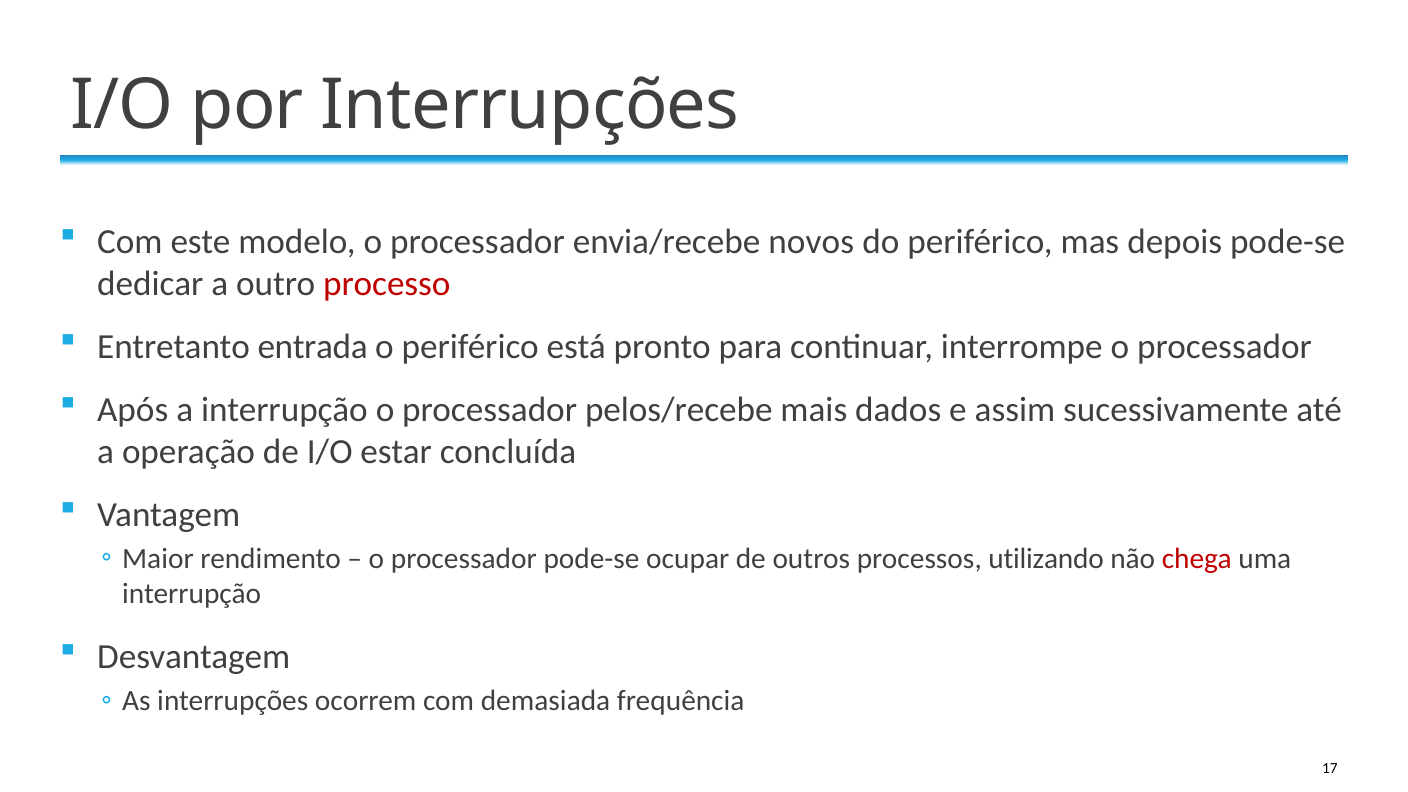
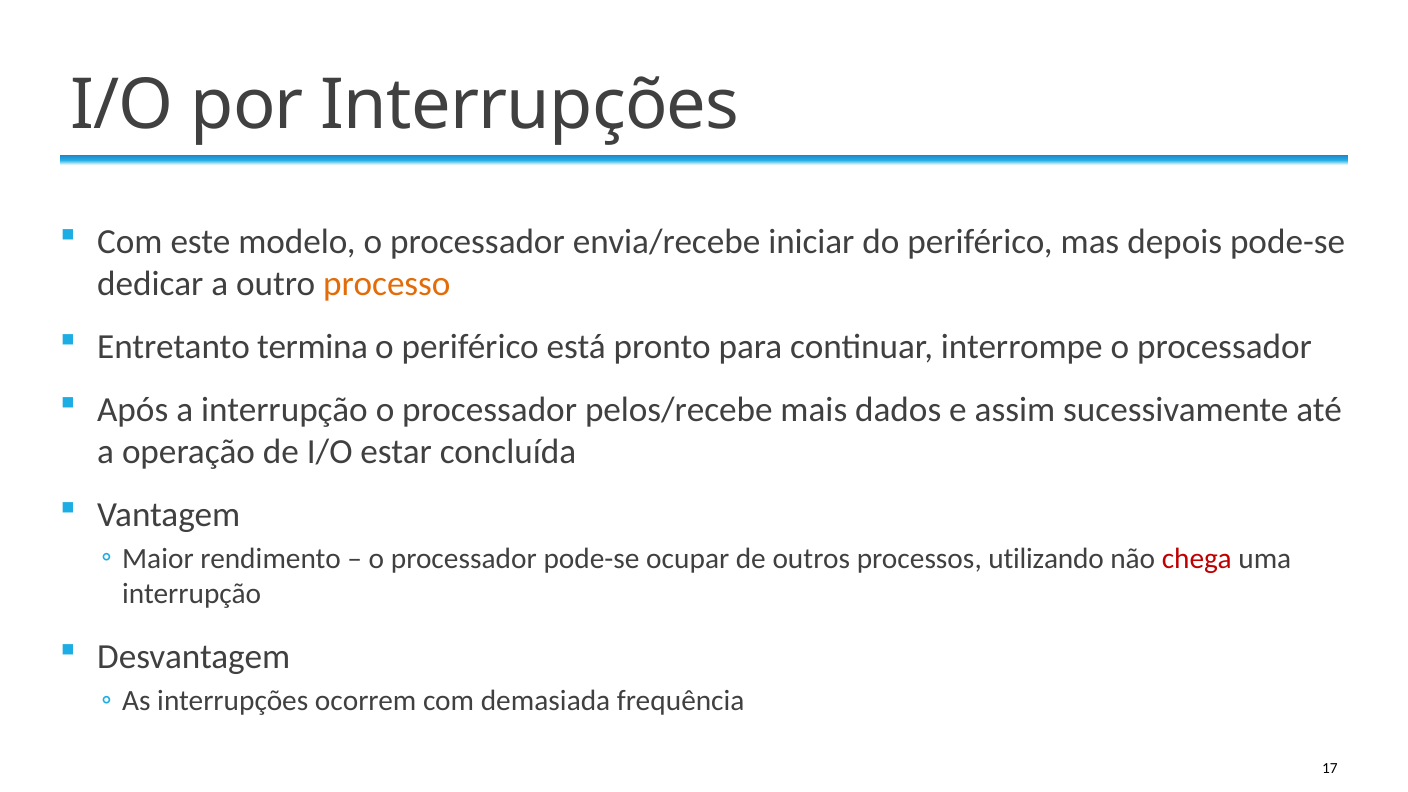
novos: novos -> iniciar
processo colour: red -> orange
entrada: entrada -> termina
